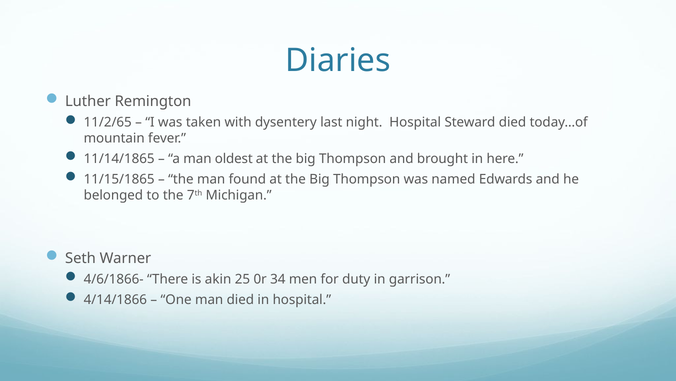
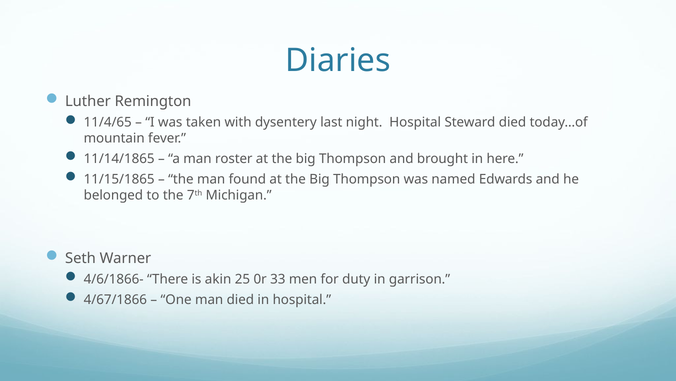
11/2/65: 11/2/65 -> 11/4/65
oldest: oldest -> roster
34: 34 -> 33
4/14/1866: 4/14/1866 -> 4/67/1866
